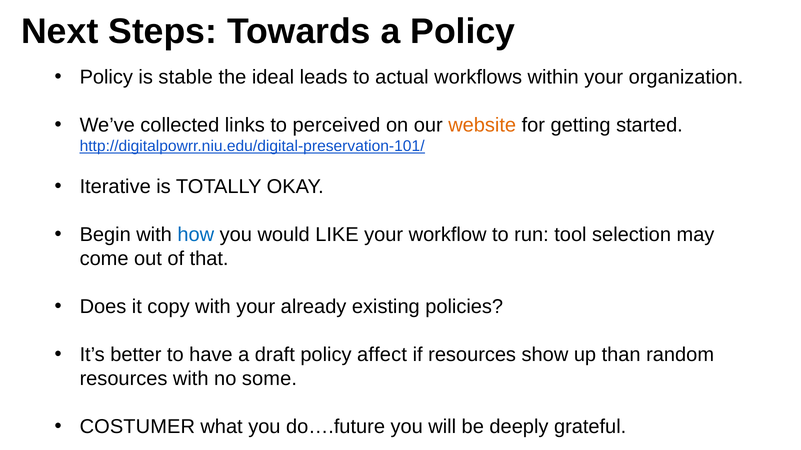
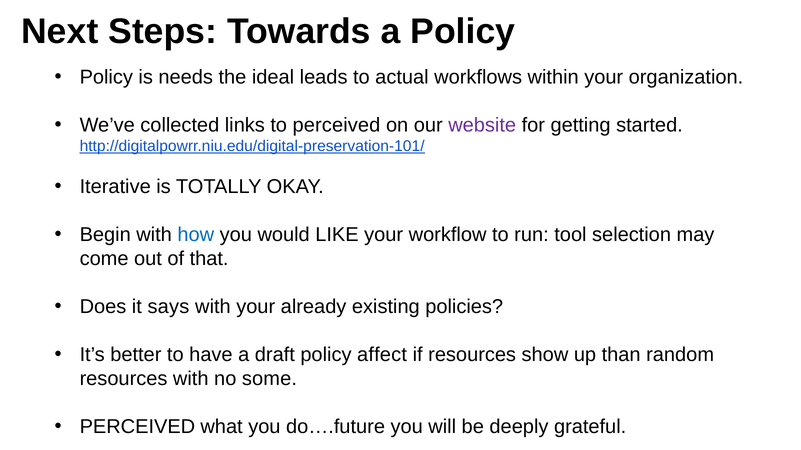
stable: stable -> needs
website colour: orange -> purple
copy: copy -> says
COSTUMER at (137, 427): COSTUMER -> PERCEIVED
